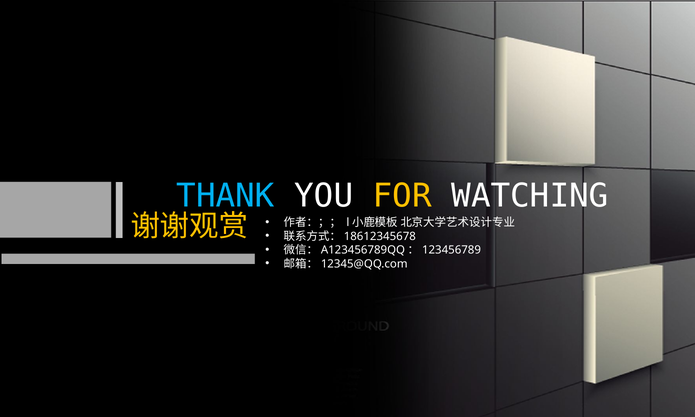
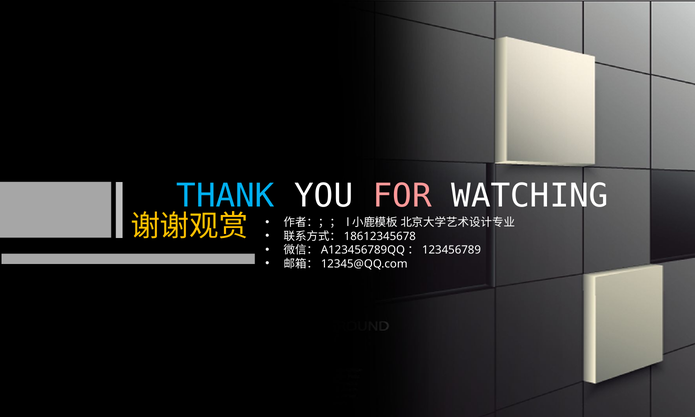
FOR colour: yellow -> pink
